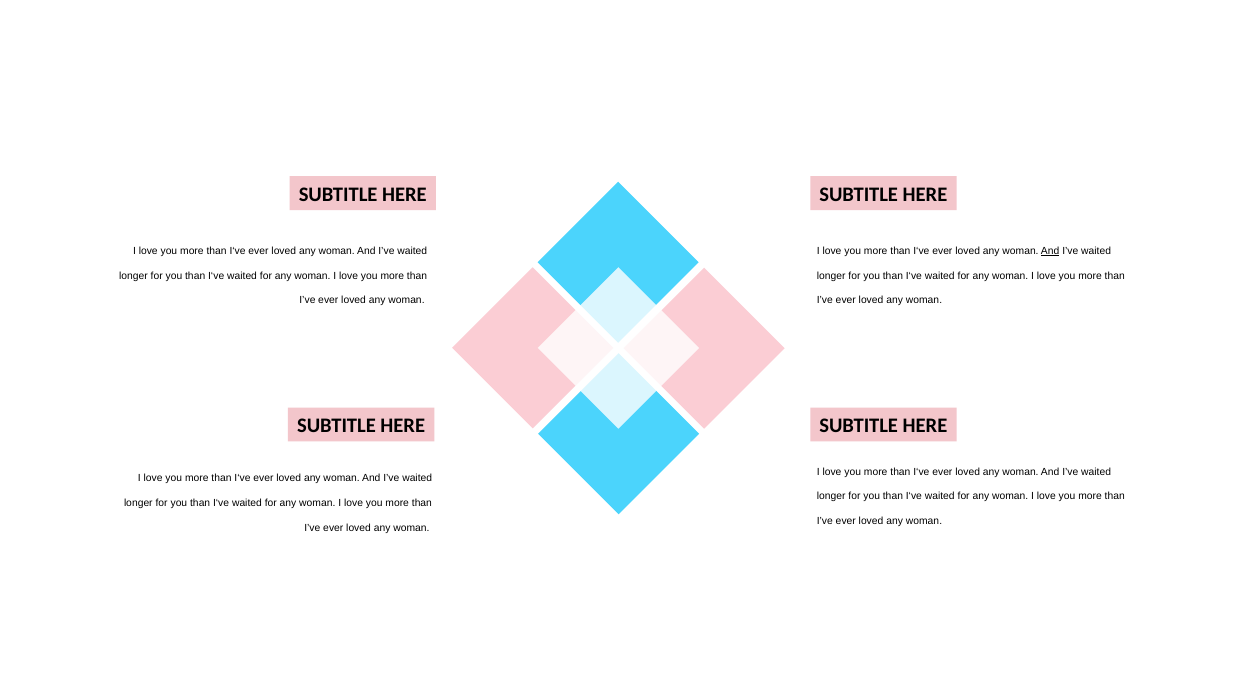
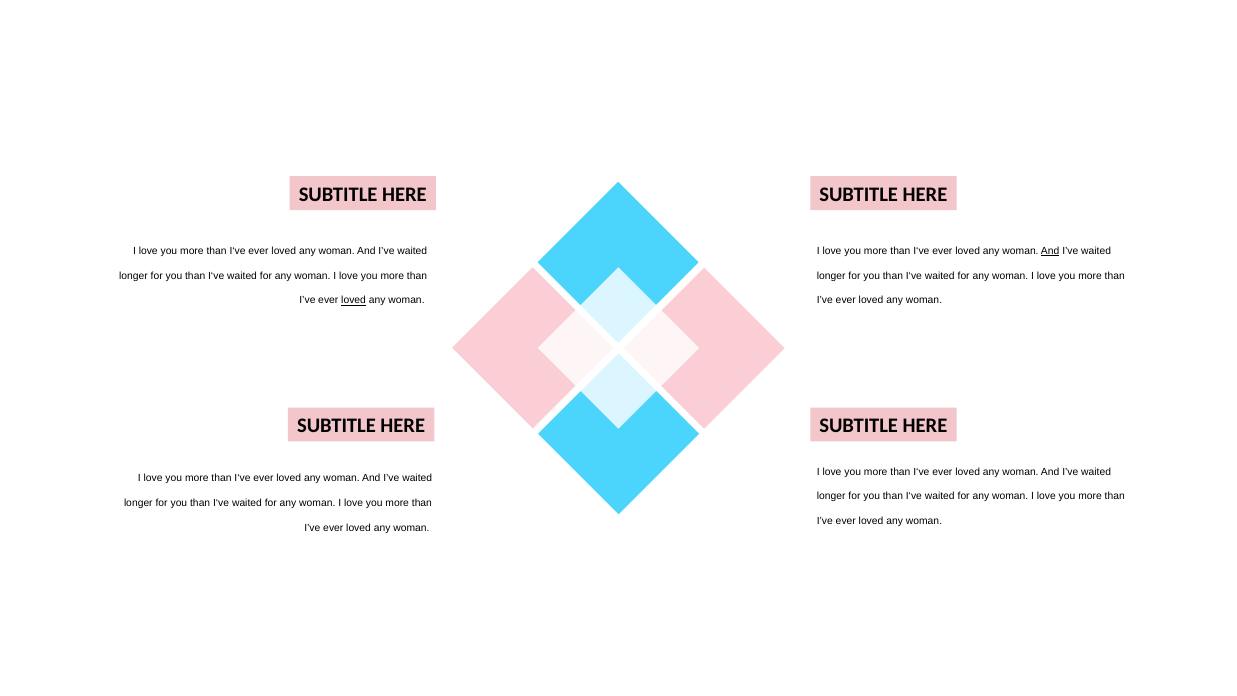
loved at (354, 300) underline: none -> present
